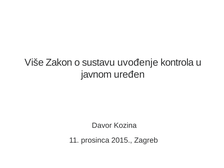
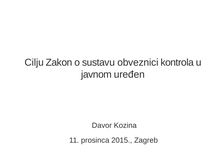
Više: Više -> Cilju
uvođenje: uvođenje -> obveznici
